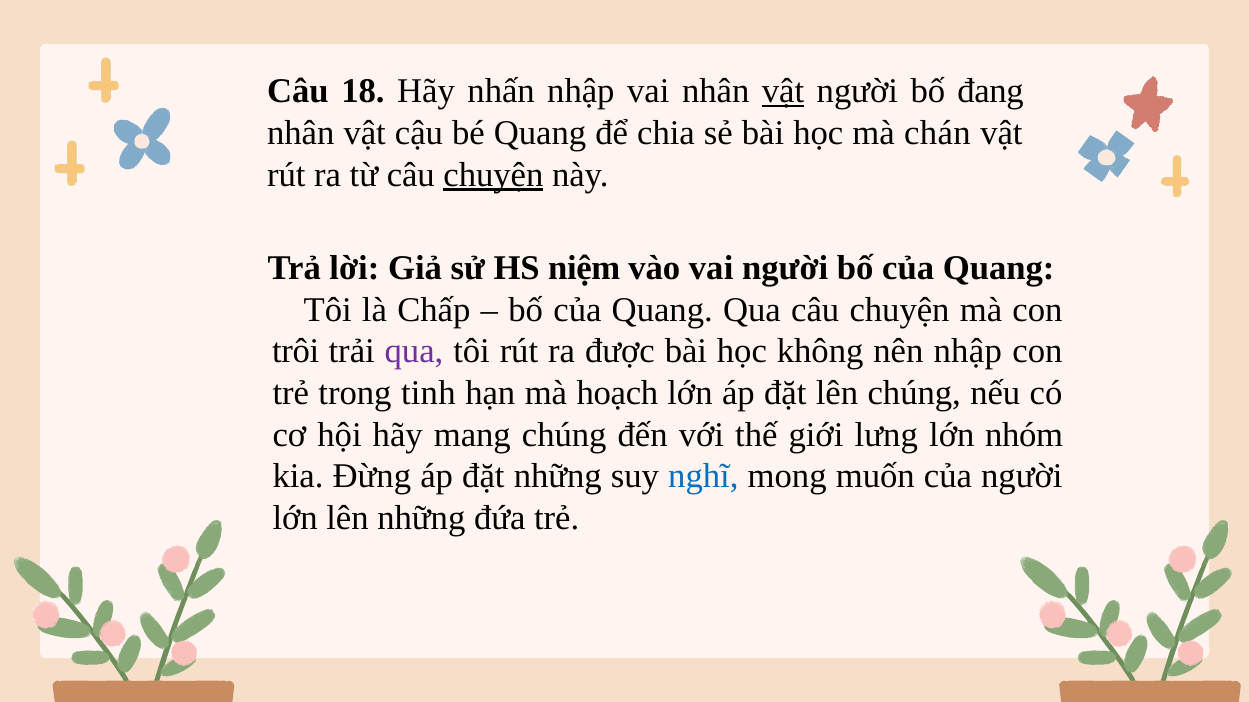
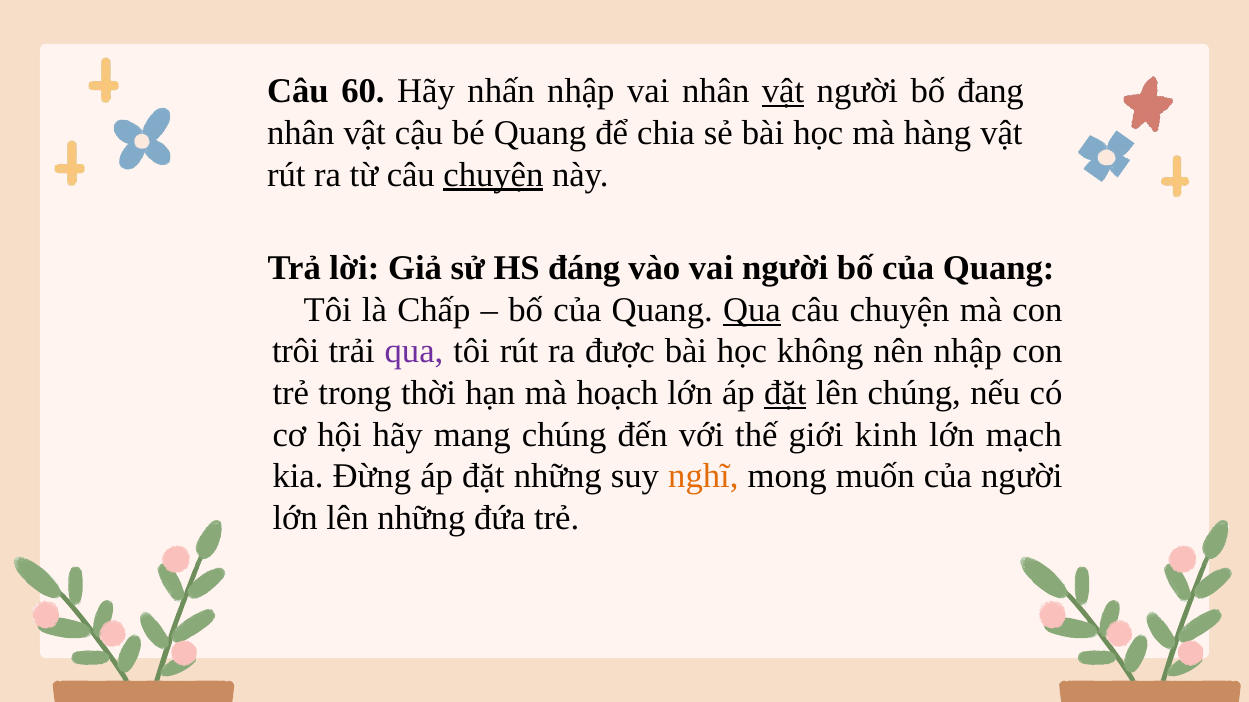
18: 18 -> 60
chán: chán -> hàng
niệm: niệm -> đáng
Qua at (752, 310) underline: none -> present
tinh: tinh -> thời
đặt at (785, 393) underline: none -> present
lưng: lưng -> kinh
nhóm: nhóm -> mạch
nghĩ colour: blue -> orange
